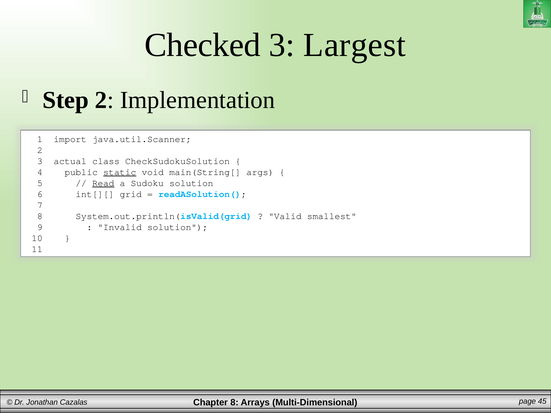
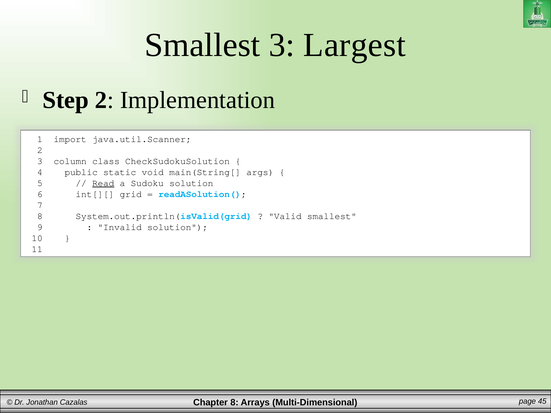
Checked at (203, 45): Checked -> Smallest
actual: actual -> column
static underline: present -> none
